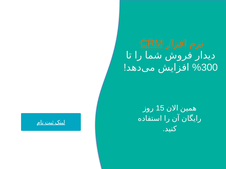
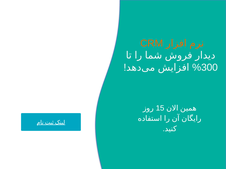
CRM underline: present -> none
